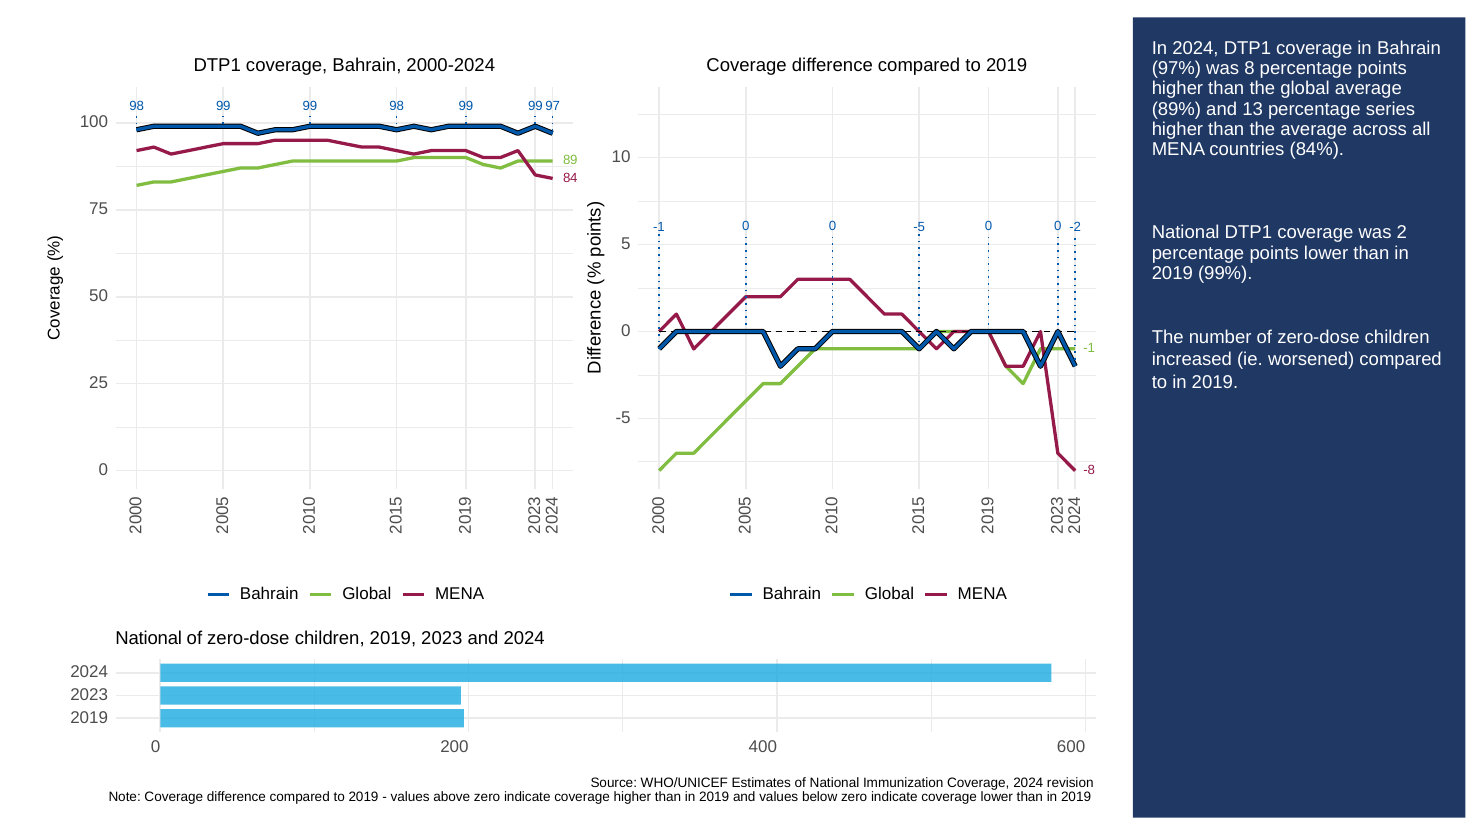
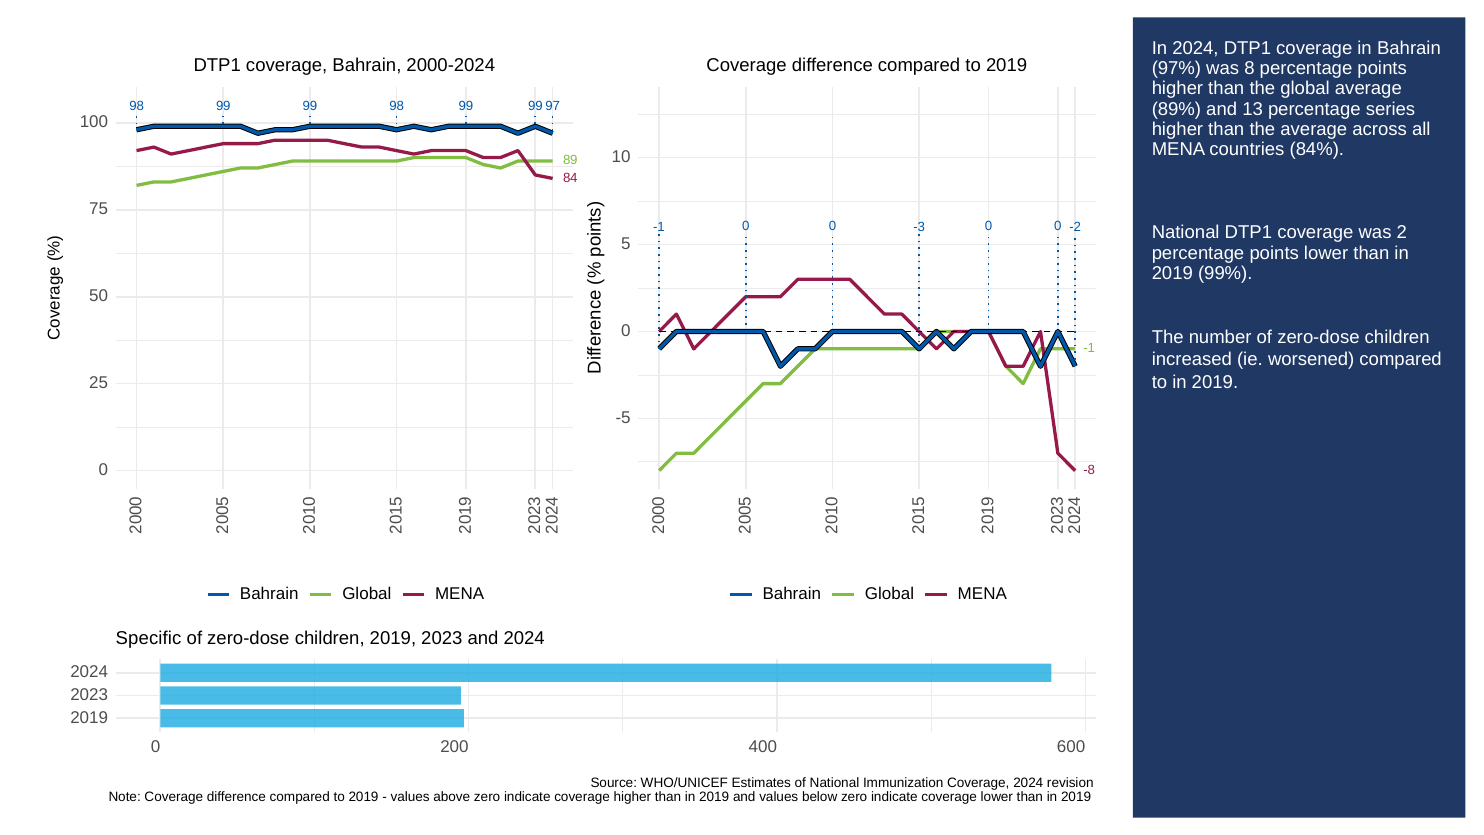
0 -5: -5 -> -3
National at (149, 638): National -> Specific
